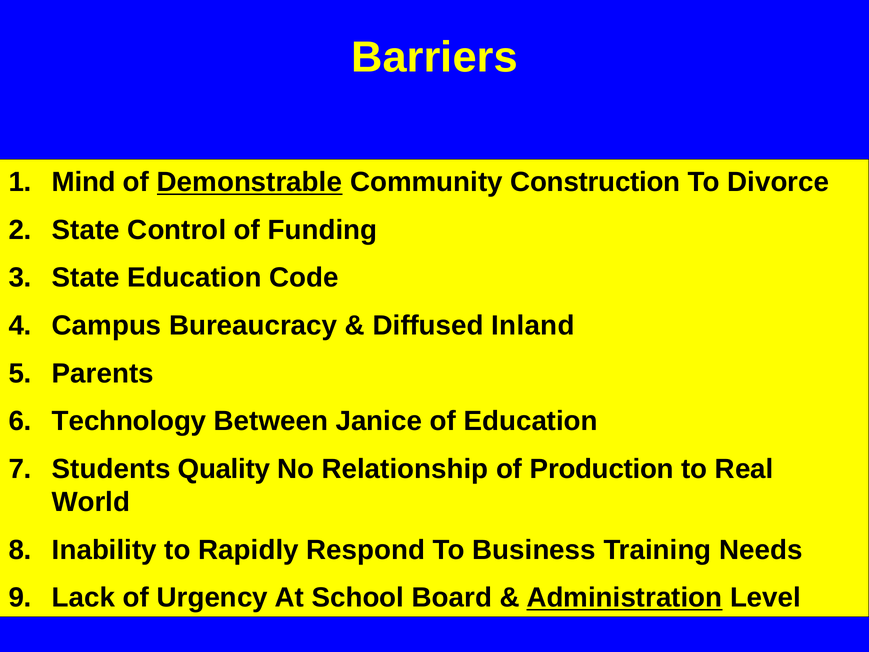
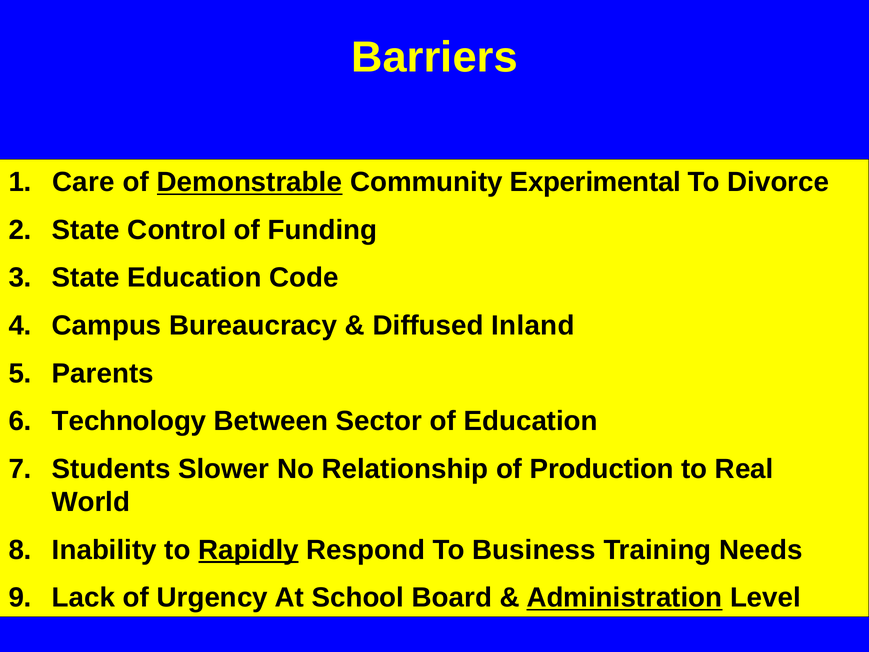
Mind: Mind -> Care
Construction: Construction -> Experimental
Janice: Janice -> Sector
Quality: Quality -> Slower
Rapidly underline: none -> present
